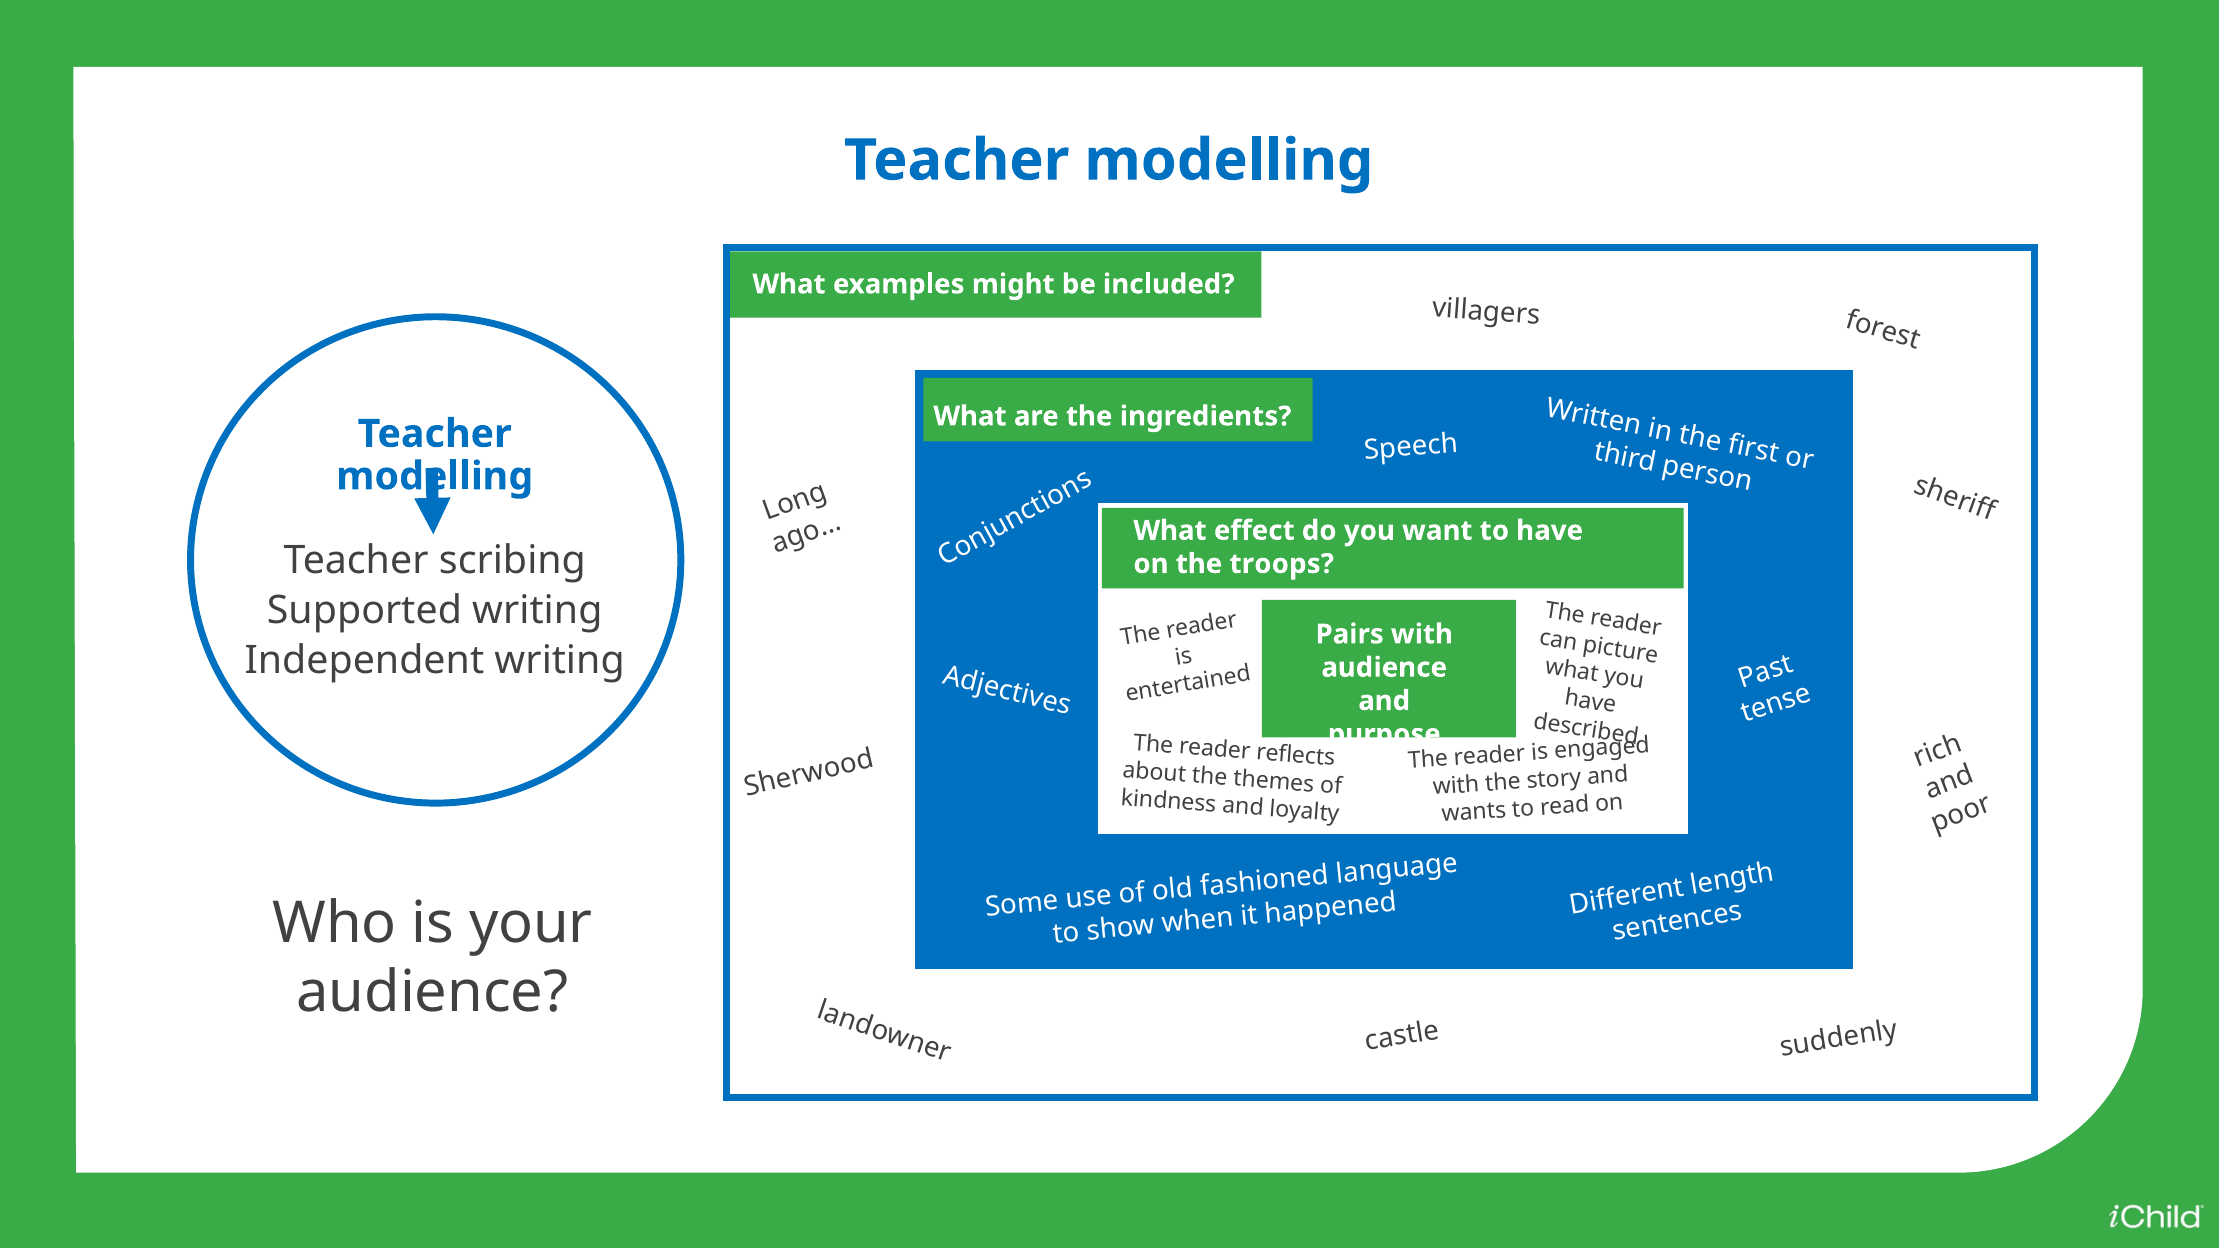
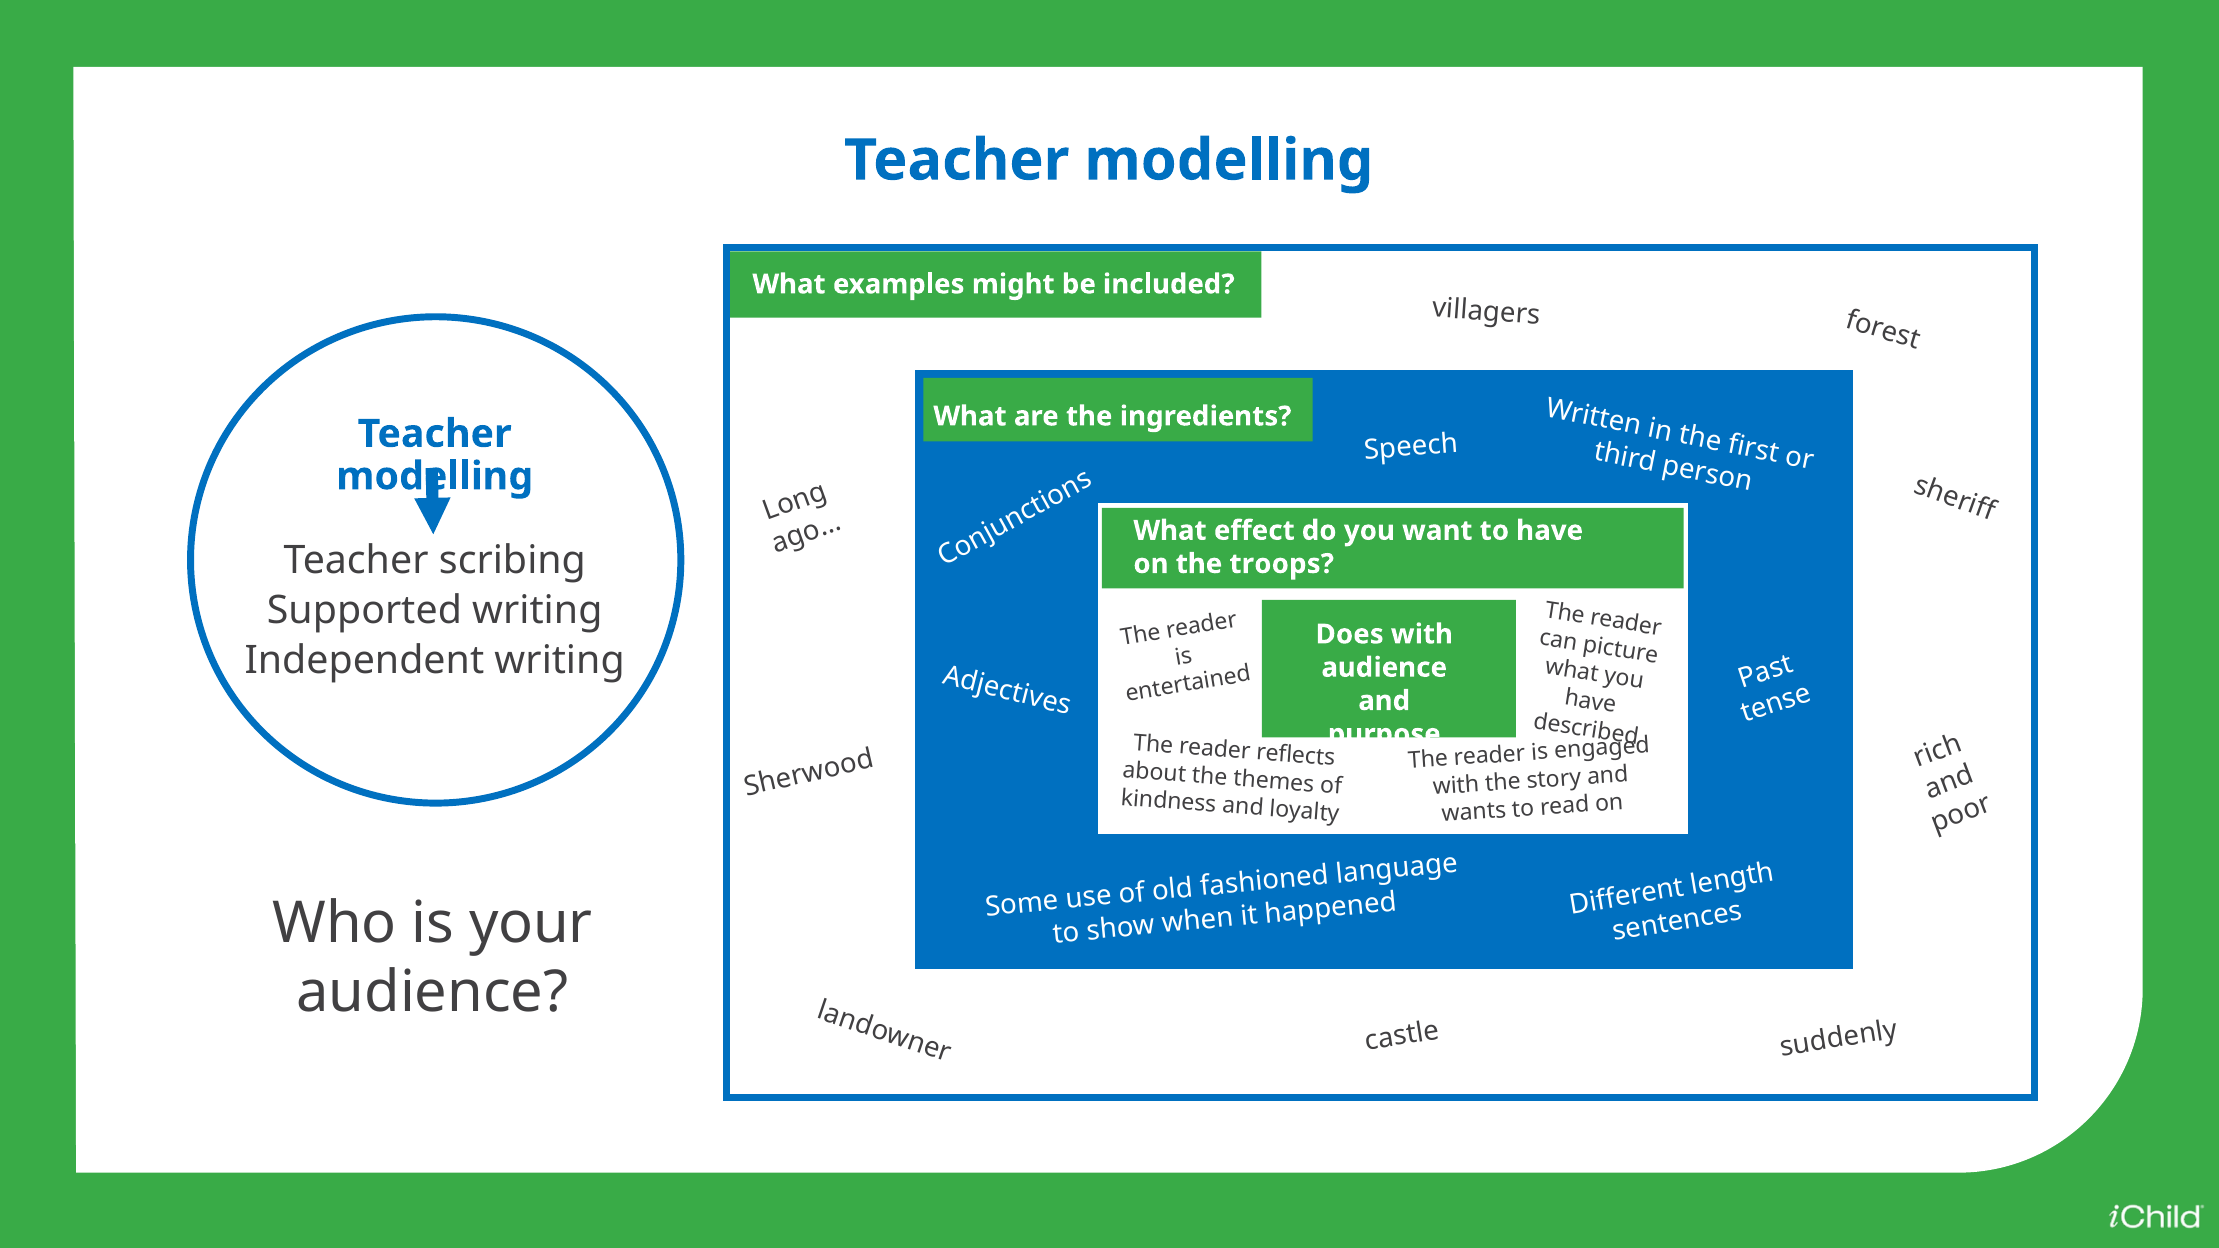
Pairs: Pairs -> Does
